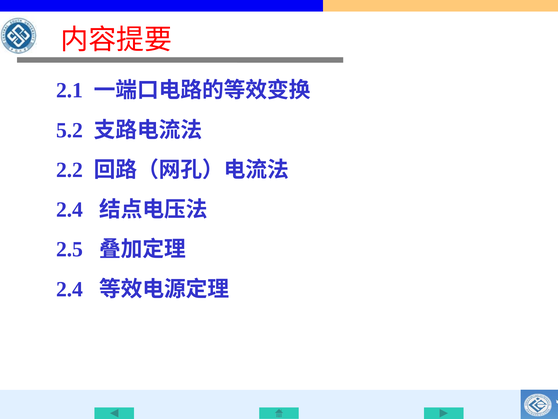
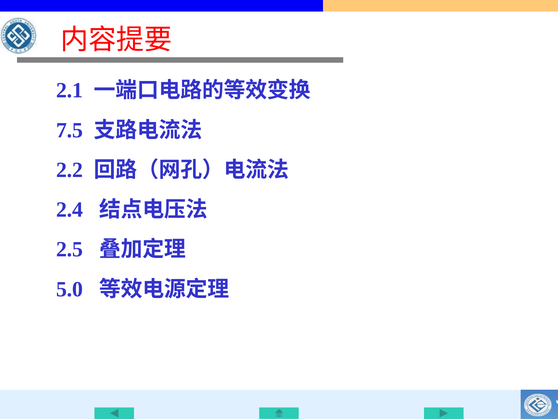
5.2: 5.2 -> 7.5
2.4 at (70, 289): 2.4 -> 5.0
